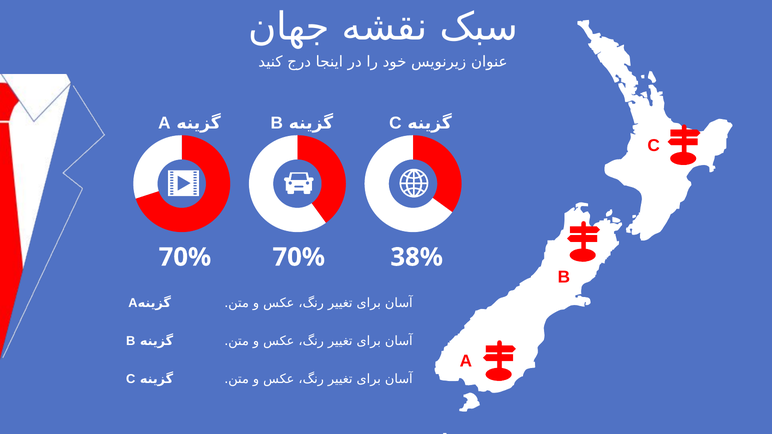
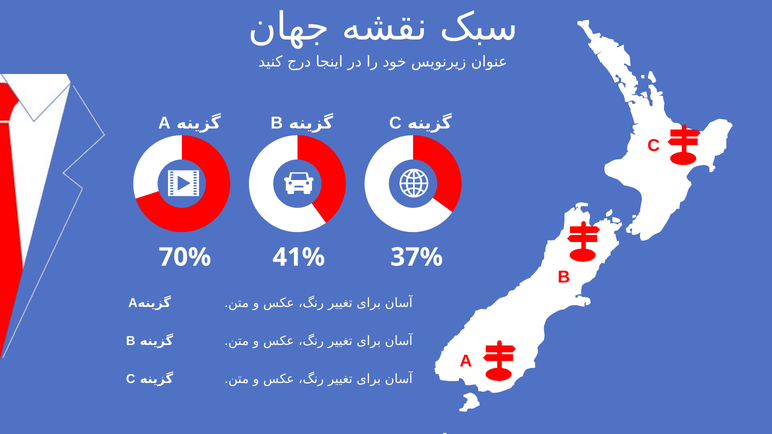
70% at (299, 257): 70% -> 41%
38%: 38% -> 37%
